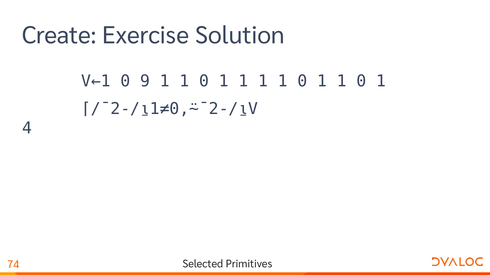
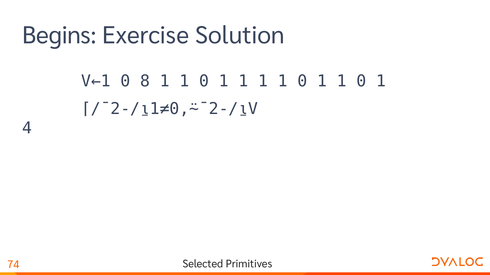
Create: Create -> Begins
9: 9 -> 8
